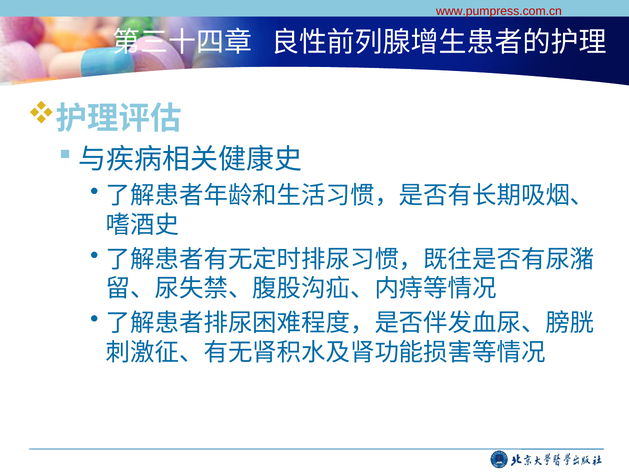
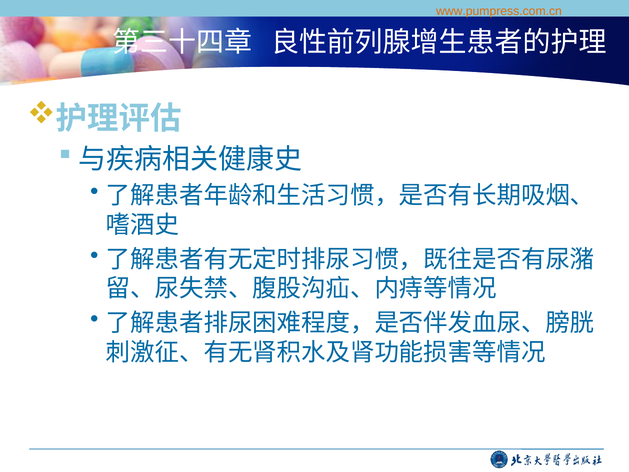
www.pumpress.com.cn colour: red -> orange
